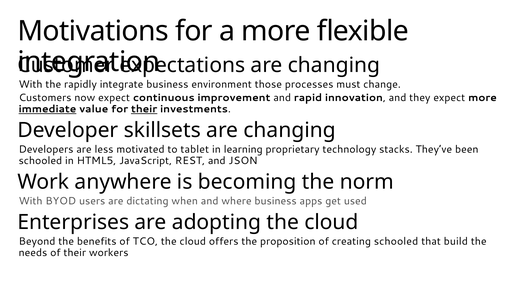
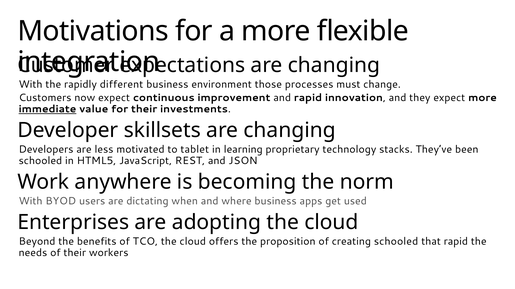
integrate: integrate -> different
their at (144, 109) underline: present -> none
that build: build -> rapid
